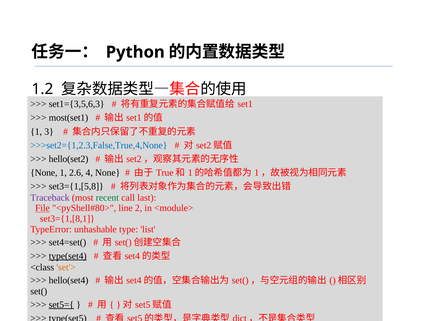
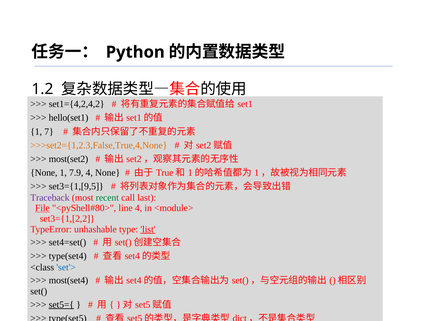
set1={3,5,6,3: set1={3,5,6,3 -> set1={4,2,4,2
most(set1: most(set1 -> hello(set1
3: 3 -> 7
>>>set2={1,2.3,False,True,4,None colour: blue -> orange
hello(set2: hello(set2 -> most(set2
2.6: 2.6 -> 7.9
set3={1,[5,8: set3={1,[5,8 -> set3={1,[9,5
line 2: 2 -> 4
set3={1,[8,1: set3={1,[8,1 -> set3={1,[2,2
list underline: none -> present
type(set4 underline: present -> none
set'> colour: orange -> blue
hello(set4: hello(set4 -> most(set4
